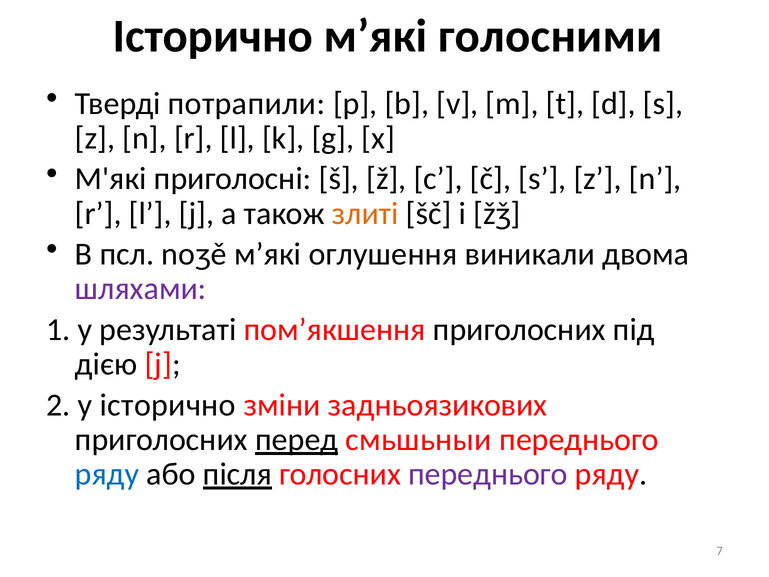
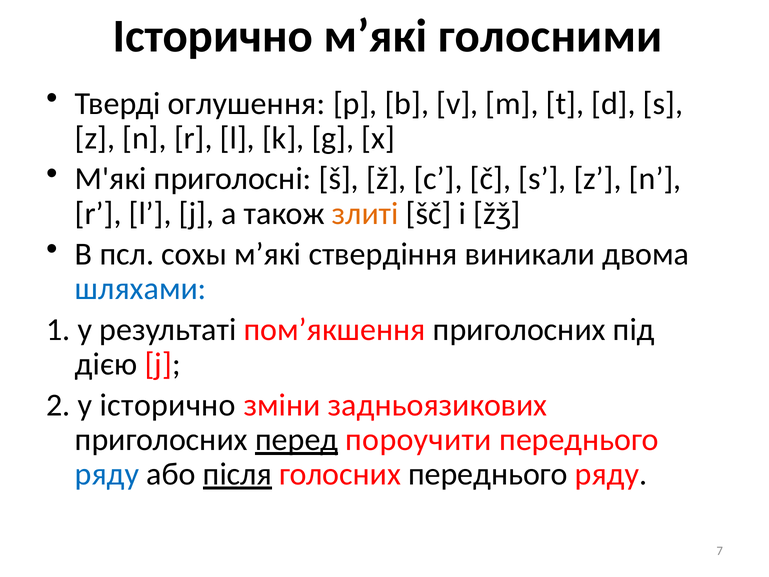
потрапили: потрапили -> оглушення
noʒě: noʒě -> сохы
оглушення: оглушення -> ствердіння
шляхами colour: purple -> blue
смьшьныи: смьшьныи -> пороучити
переднього at (488, 474) colour: purple -> black
